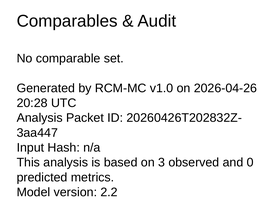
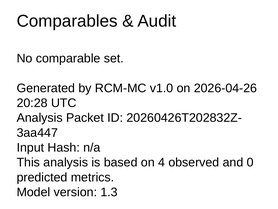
3: 3 -> 4
2.2: 2.2 -> 1.3
